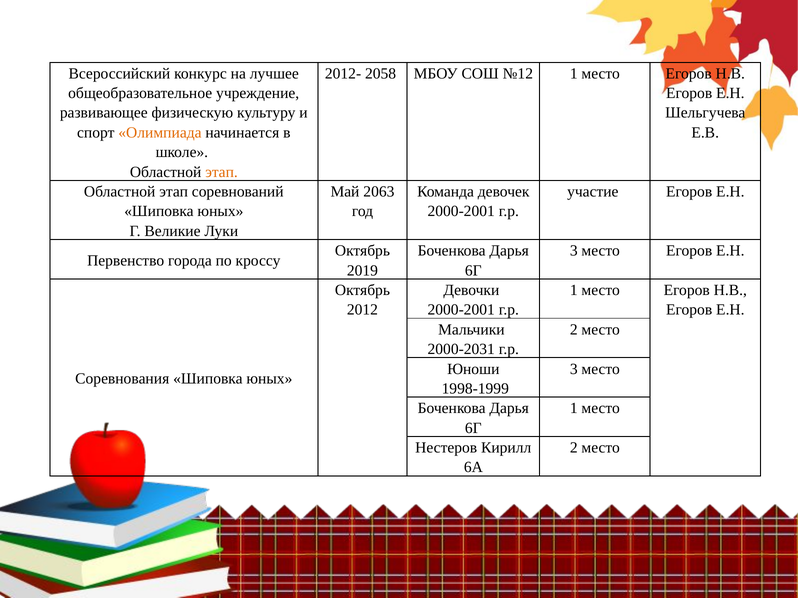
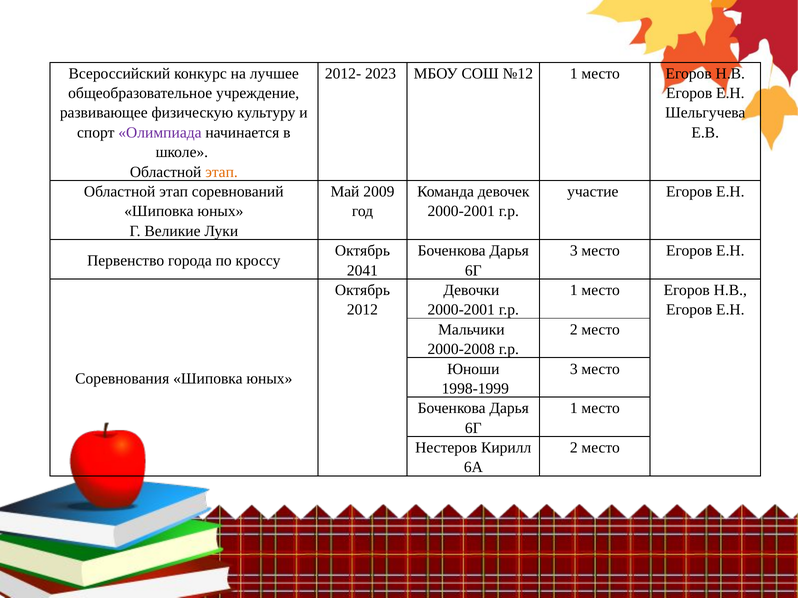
2058: 2058 -> 2023
Олимпиада colour: orange -> purple
2063: 2063 -> 2009
2019: 2019 -> 2041
2000-2031: 2000-2031 -> 2000-2008
